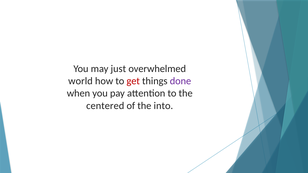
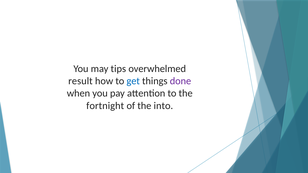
just: just -> tips
world: world -> result
get colour: red -> blue
centered: centered -> fortnight
